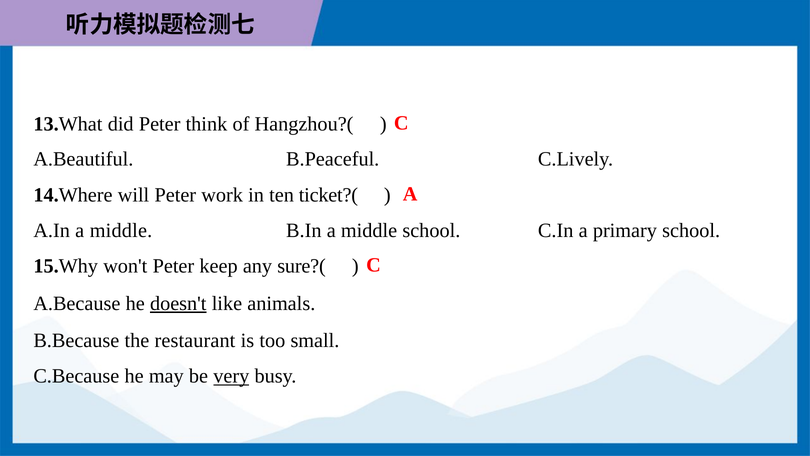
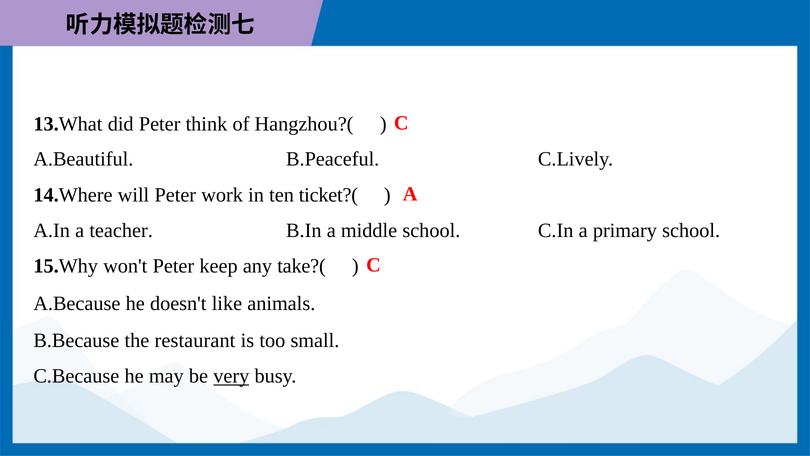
A.In a middle: middle -> teacher
sure?(: sure?( -> take?(
doesn't underline: present -> none
